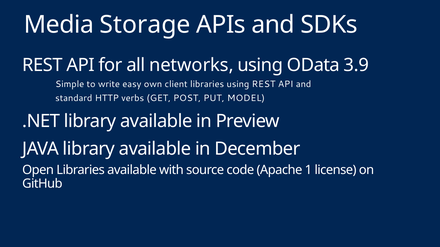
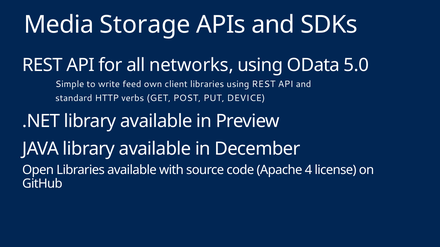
3.9: 3.9 -> 5.0
easy: easy -> feed
MODEL: MODEL -> DEVICE
1: 1 -> 4
